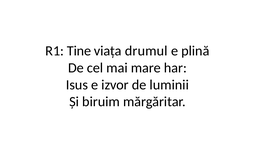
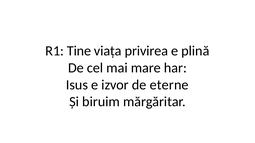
drumul: drumul -> privirea
luminii: luminii -> eterne
